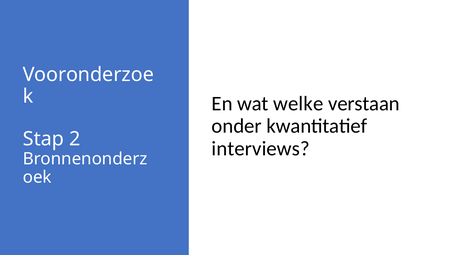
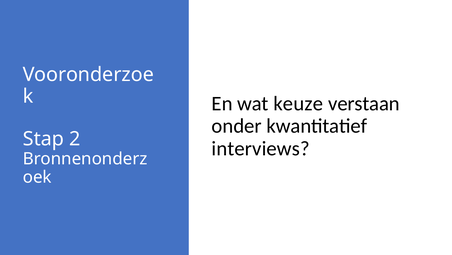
welke: welke -> keuze
